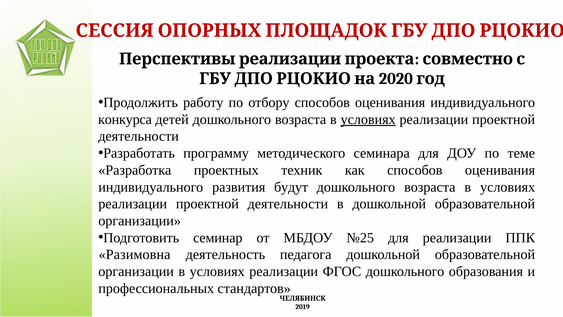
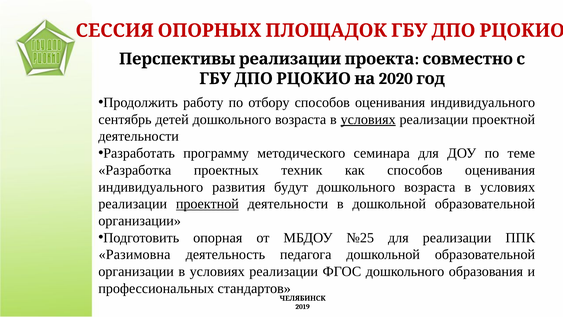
конкурса: конкурса -> сентябрь
проектной at (207, 204) underline: none -> present
семинар: семинар -> опорная
